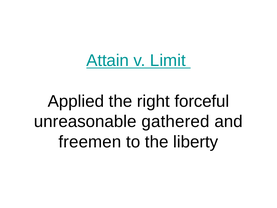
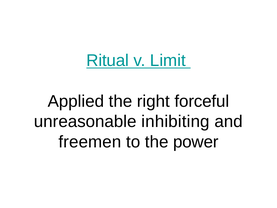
Attain: Attain -> Ritual
gathered: gathered -> inhibiting
liberty: liberty -> power
